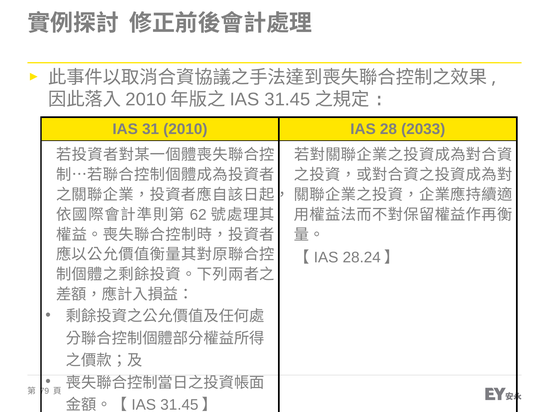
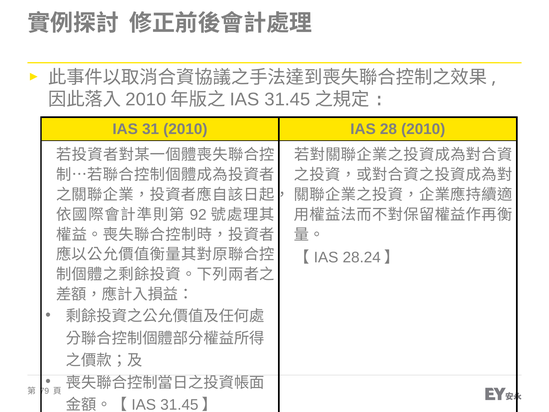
28 2033: 2033 -> 2010
62: 62 -> 92
